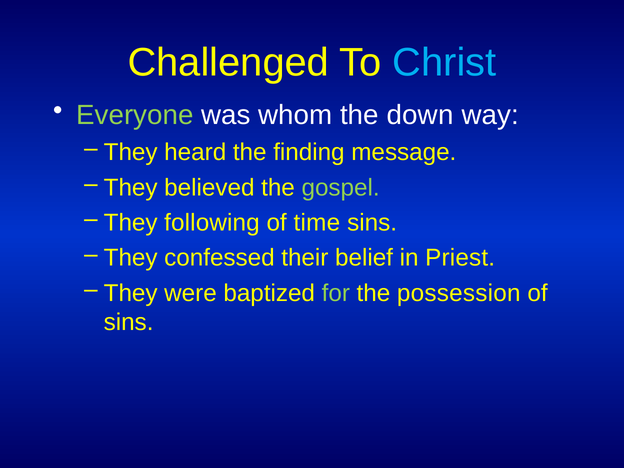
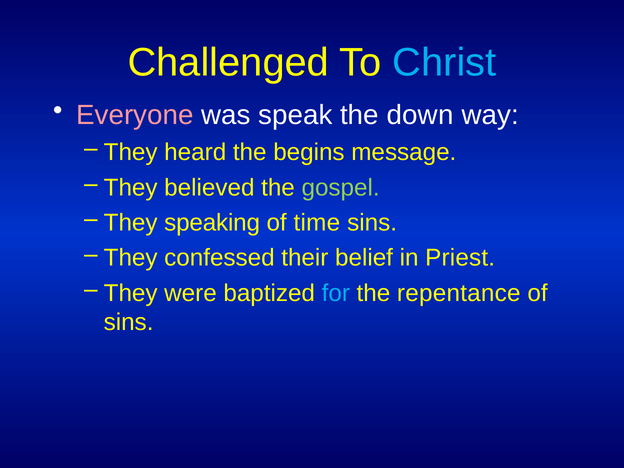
Everyone colour: light green -> pink
whom: whom -> speak
finding: finding -> begins
following: following -> speaking
for colour: light green -> light blue
possession: possession -> repentance
